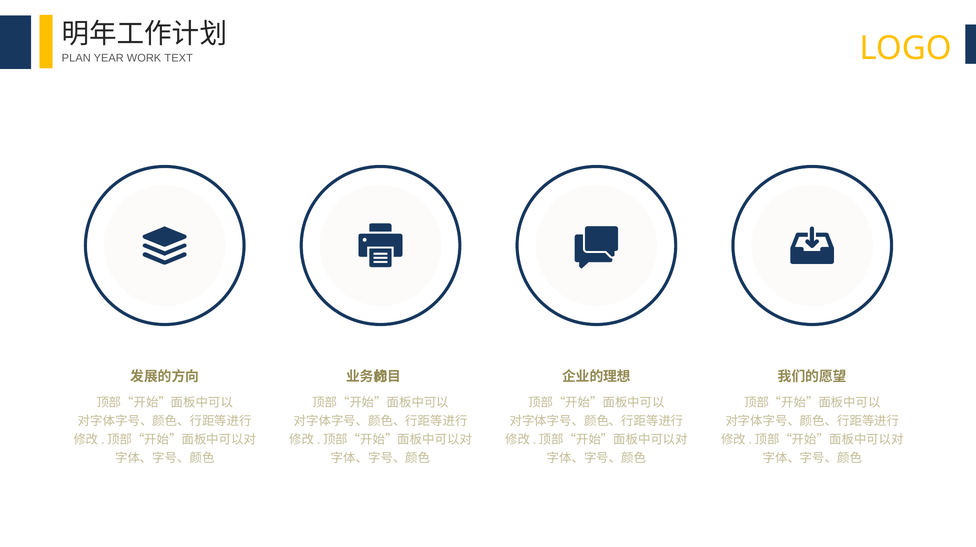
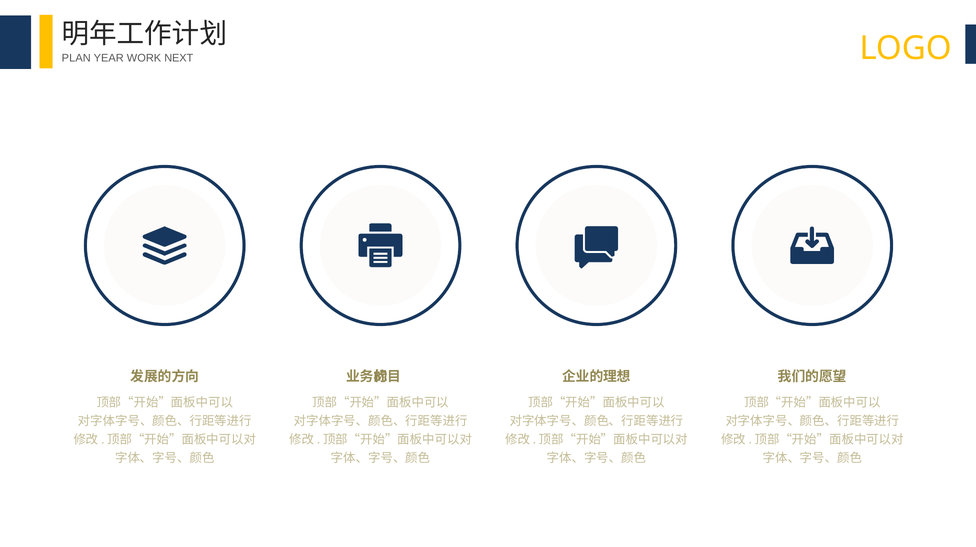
TEXT: TEXT -> NEXT
